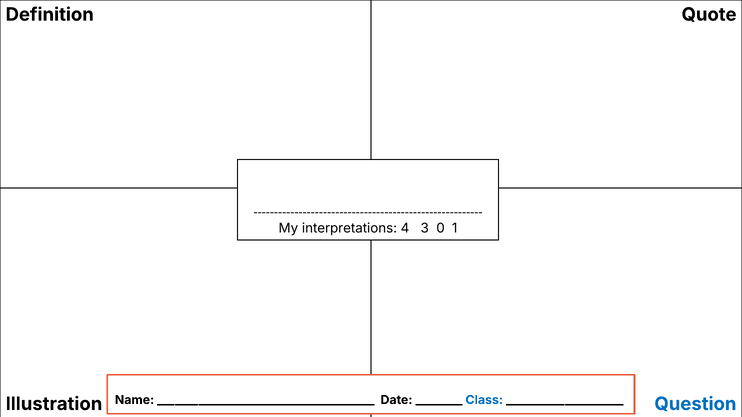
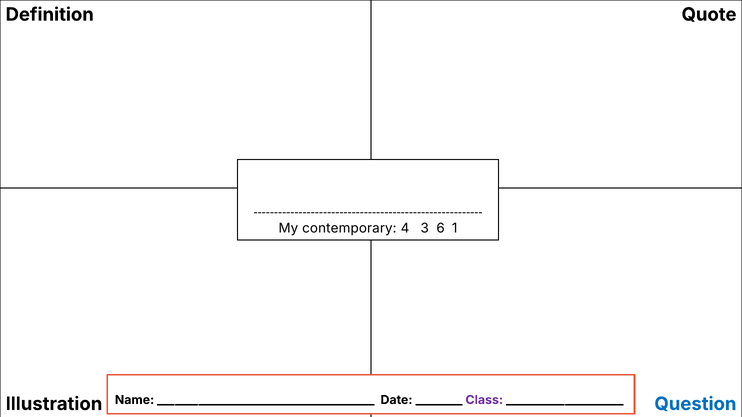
interpretations: interpretations -> contemporary
0: 0 -> 6
Class colour: blue -> purple
